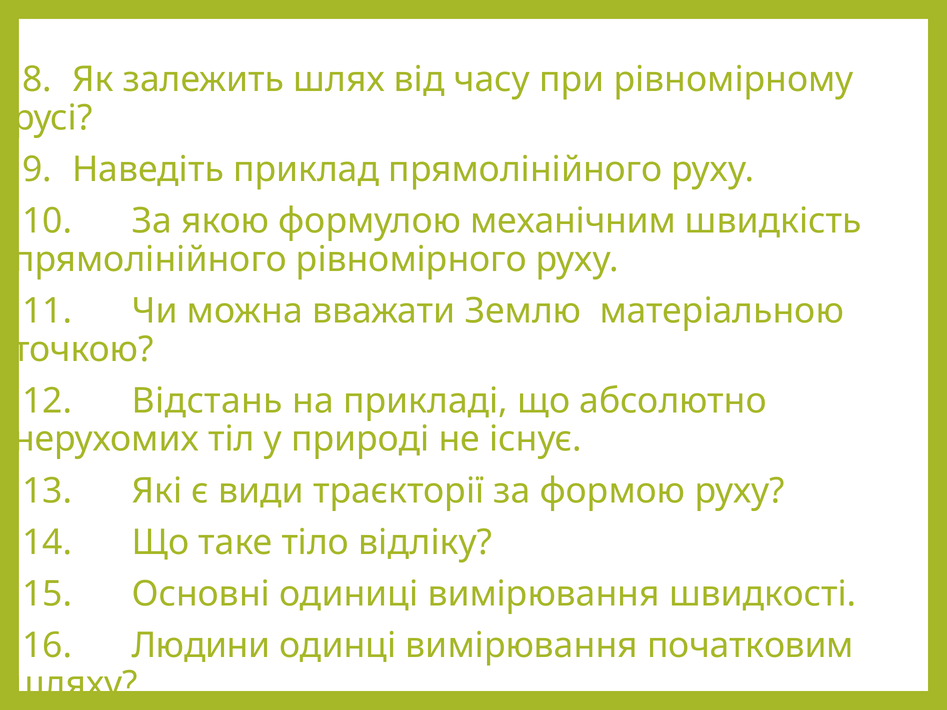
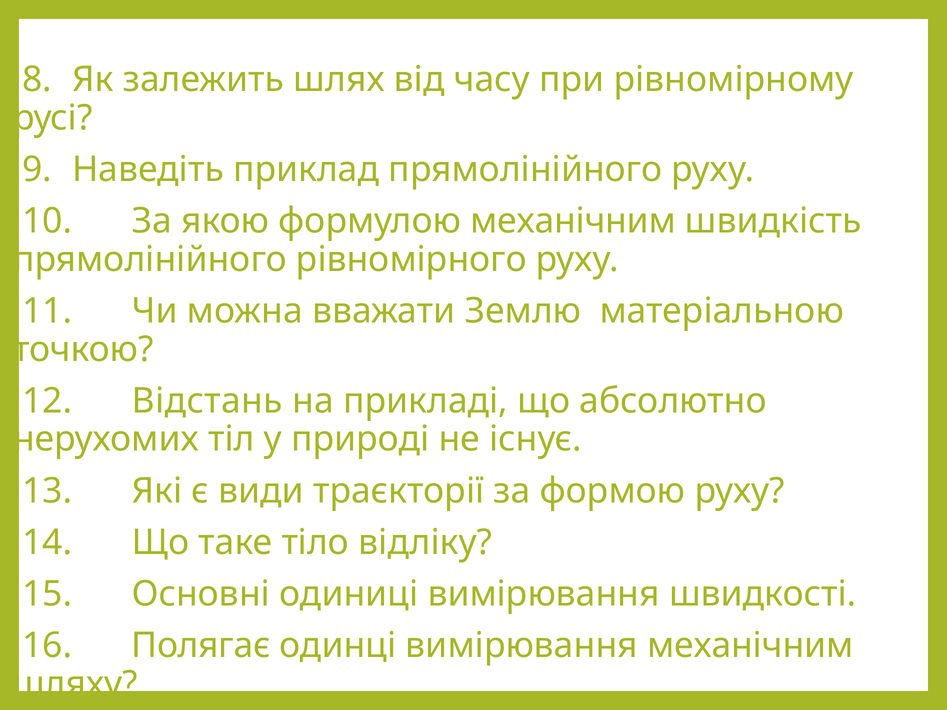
Людини: Людини -> Полягає
вимірювання початковим: початковим -> механічним
